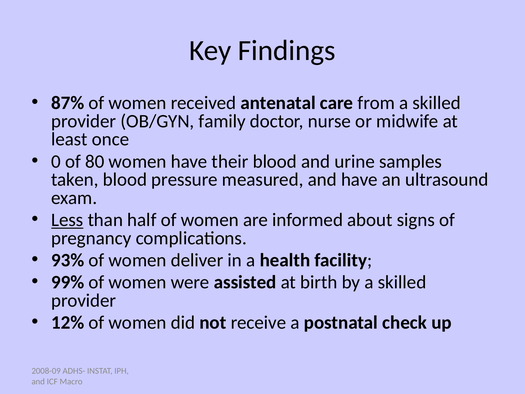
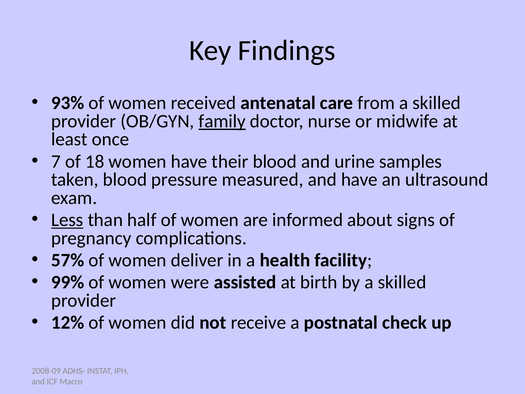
87%: 87% -> 93%
family underline: none -> present
0: 0 -> 7
80: 80 -> 18
93%: 93% -> 57%
